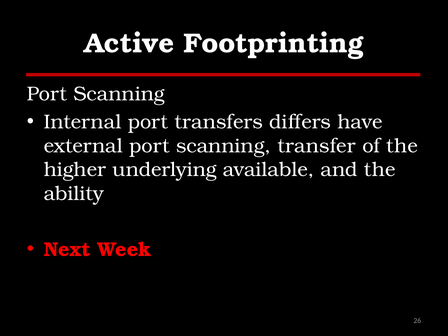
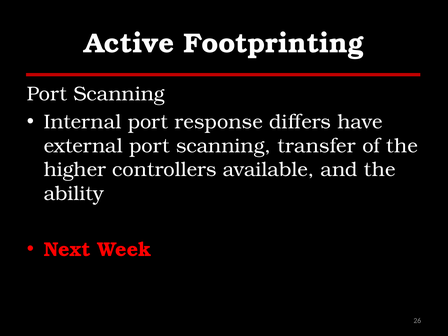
transfers: transfers -> response
underlying: underlying -> controllers
